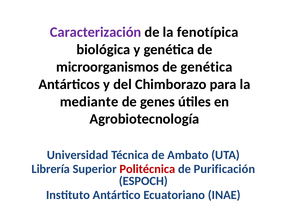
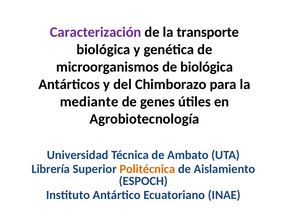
fenotípica: fenotípica -> transporte
de genética: genética -> biológica
Politécnica colour: red -> orange
Purificación: Purificación -> Aislamiento
